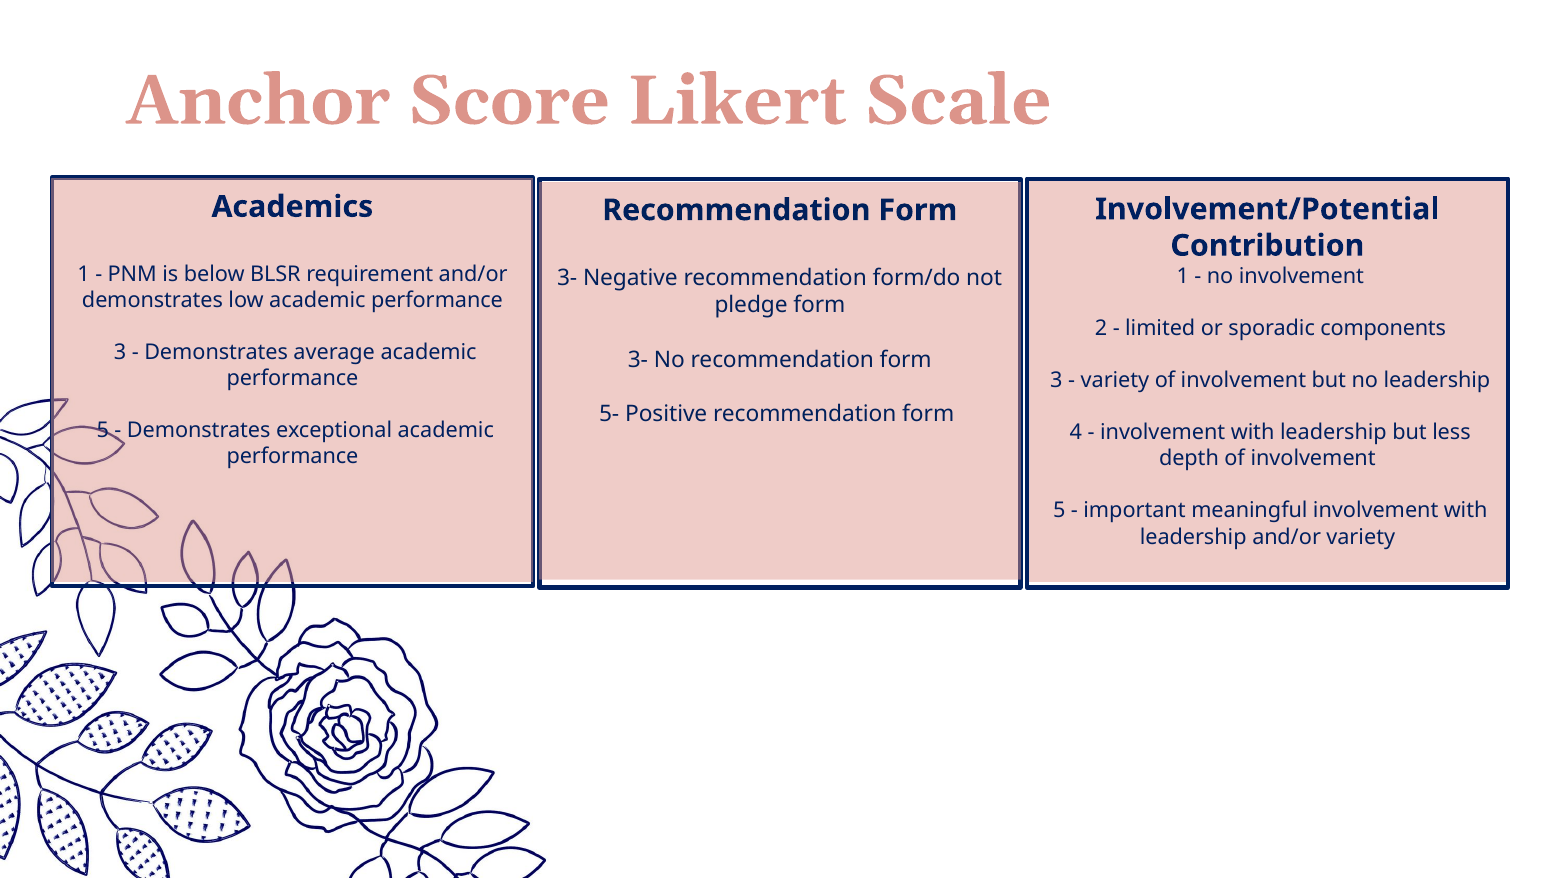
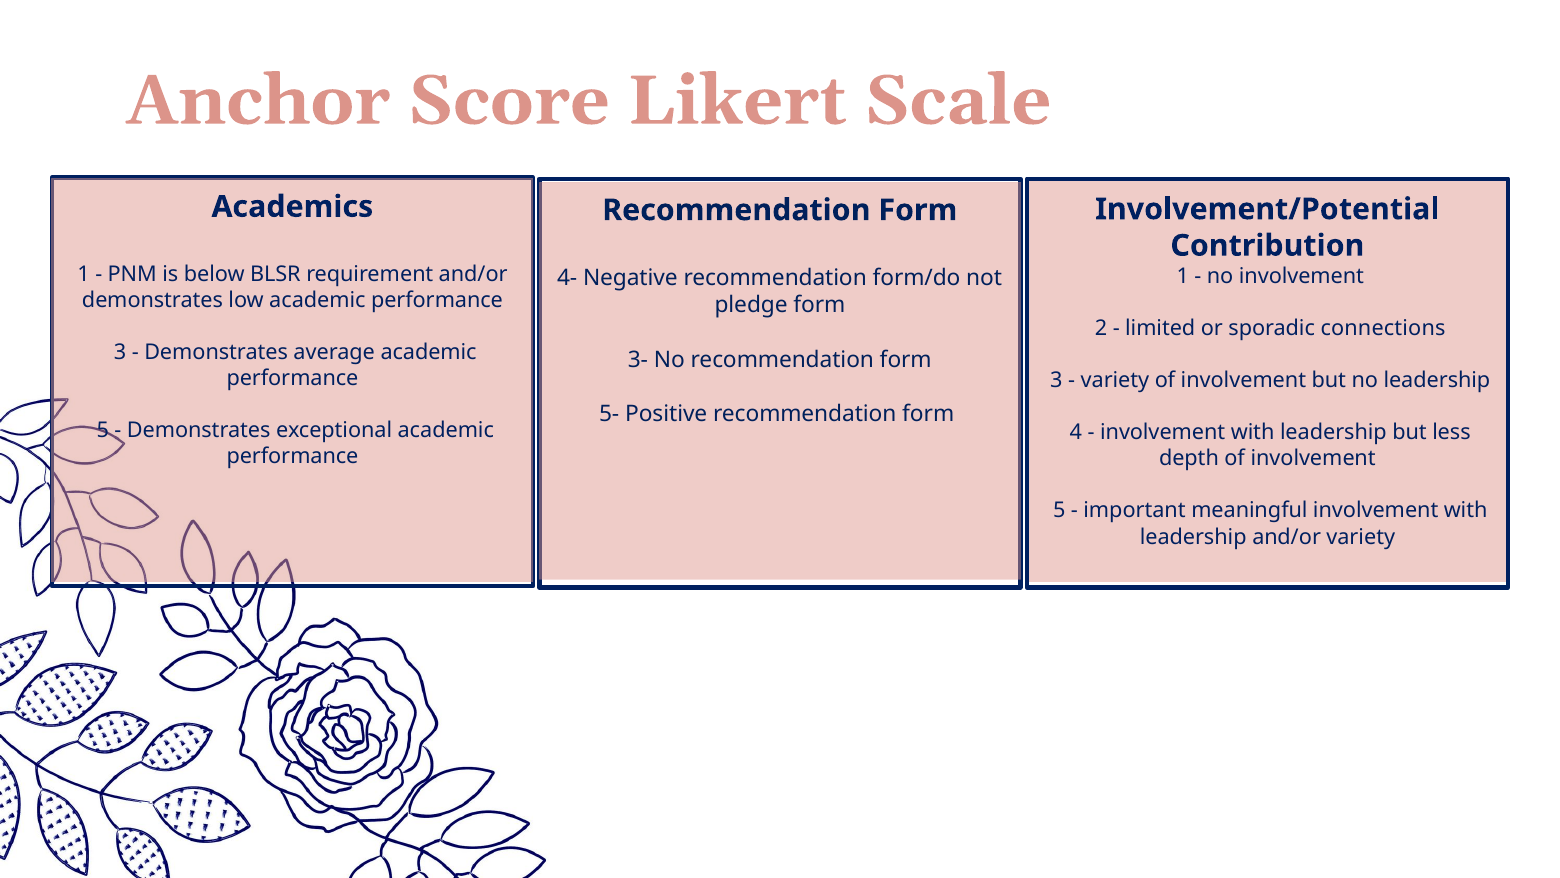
3- at (567, 278): 3- -> 4-
components: components -> connections
